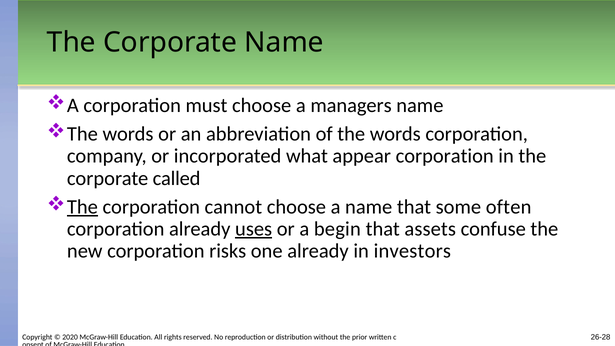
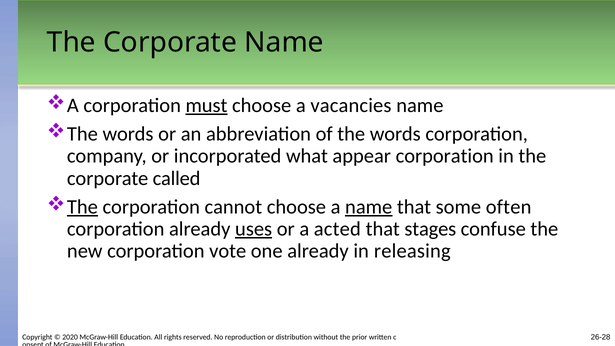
must underline: none -> present
managers: managers -> vacancies
name at (369, 207) underline: none -> present
begin: begin -> acted
assets: assets -> stages
risks: risks -> vote
investors: investors -> releasing
